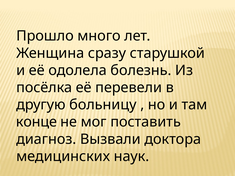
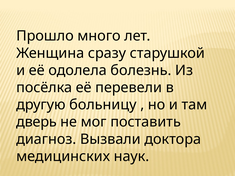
конце: конце -> дверь
